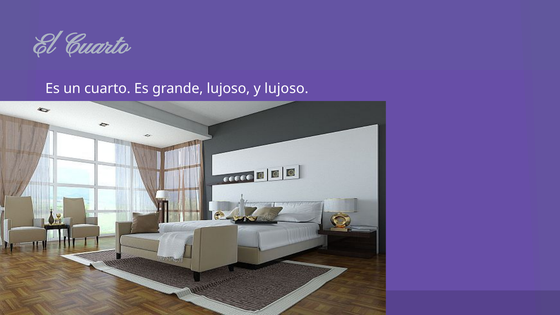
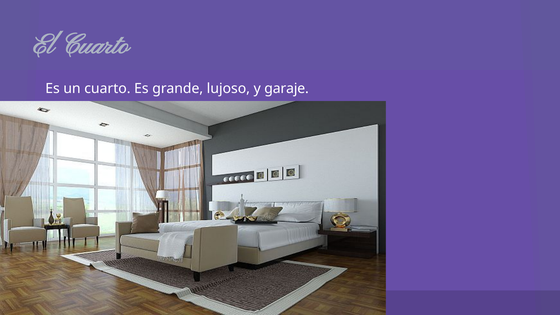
y lujoso: lujoso -> garaje
